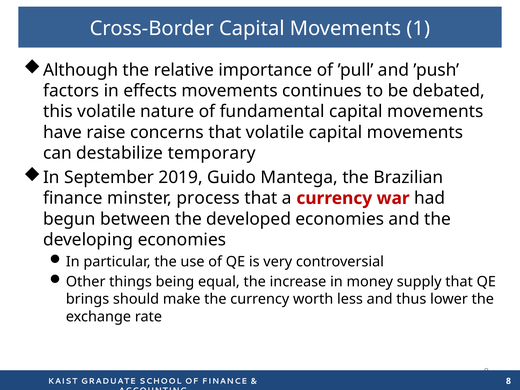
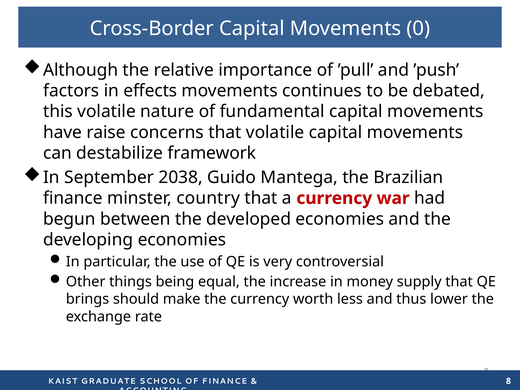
1: 1 -> 0
temporary: temporary -> framework
2019: 2019 -> 2038
process: process -> country
